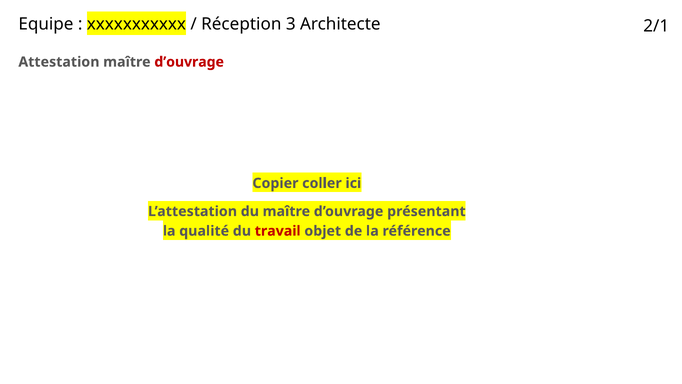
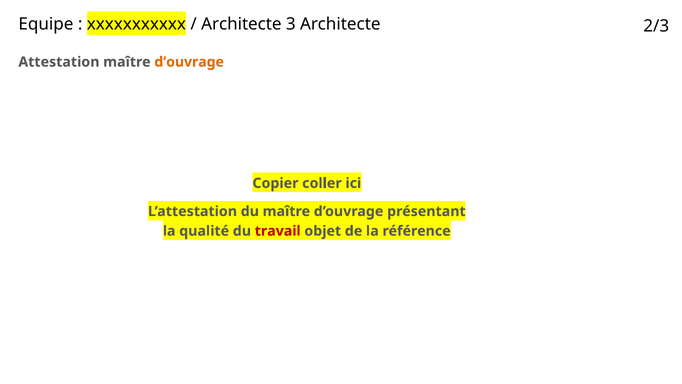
Réception at (241, 24): Réception -> Architecte
2/1: 2/1 -> 2/3
d’ouvrage at (189, 62) colour: red -> orange
